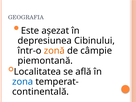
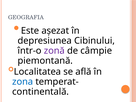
zonă colour: orange -> purple
